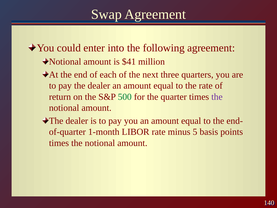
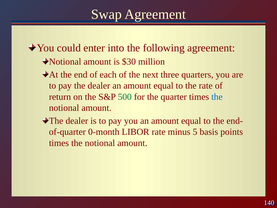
$41: $41 -> $30
the at (217, 97) colour: purple -> blue
1-month: 1-month -> 0-month
